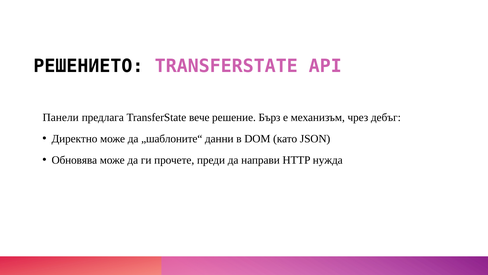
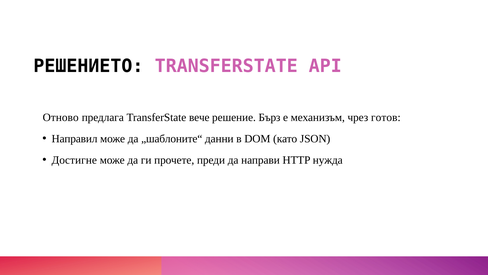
Панели: Панели -> Отново
дебъг: дебъг -> готов
Директно: Директно -> Направил
Обновява: Обновява -> Достигне
